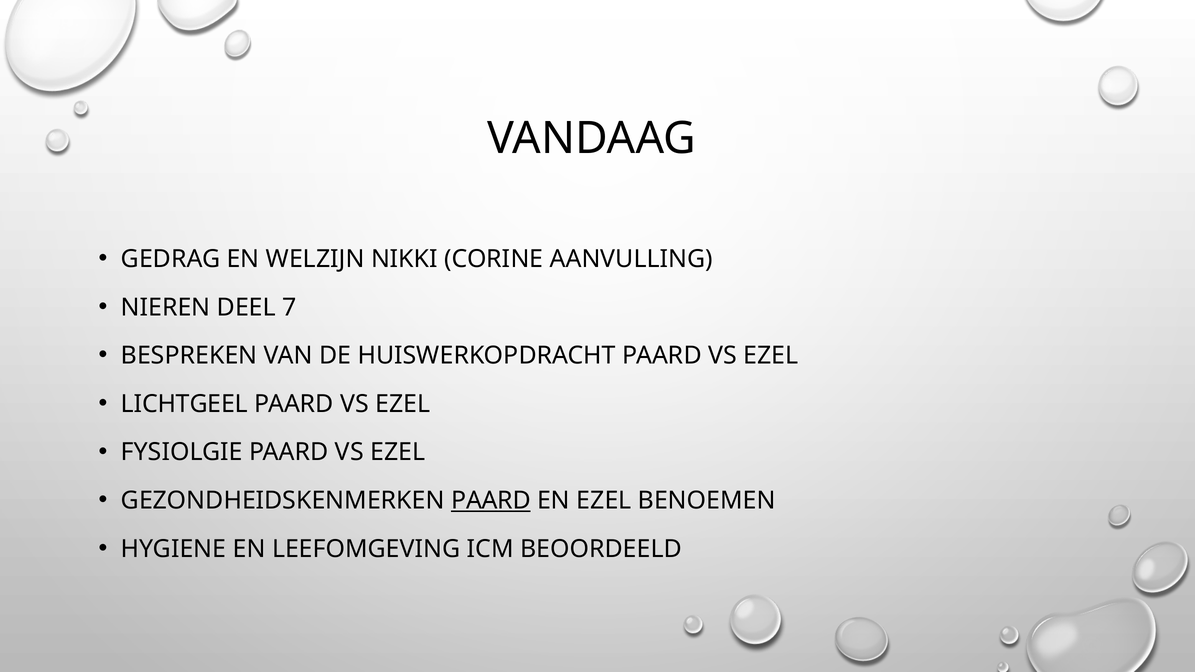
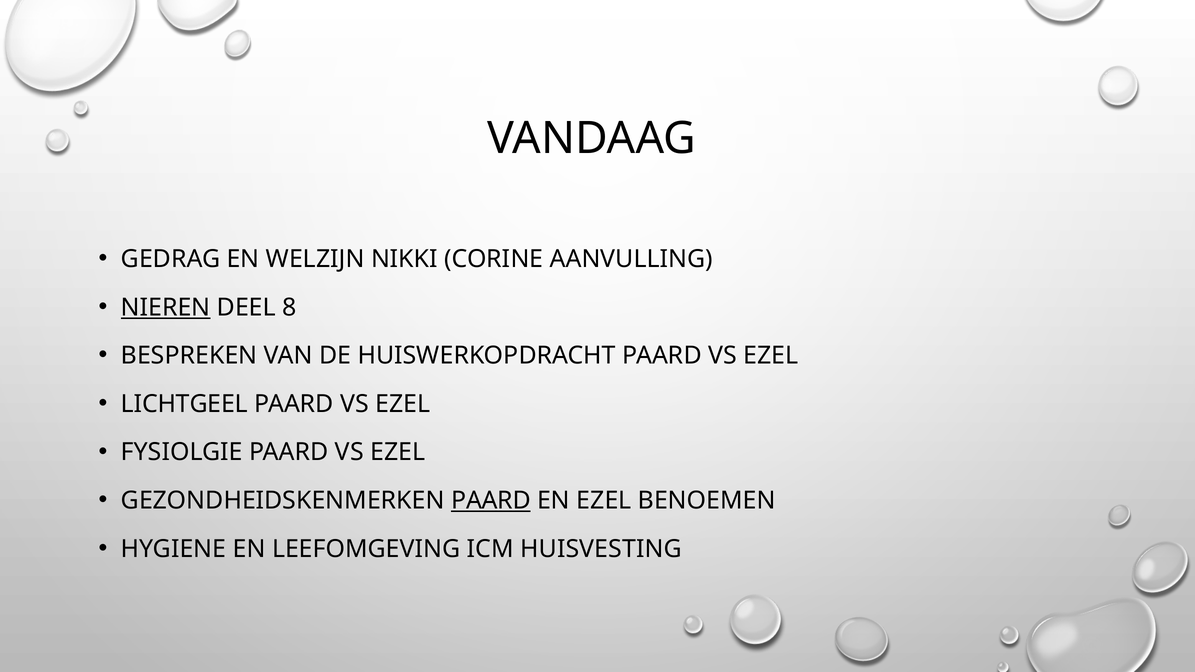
NIEREN underline: none -> present
7: 7 -> 8
BEOORDEELD: BEOORDEELD -> HUISVESTING
